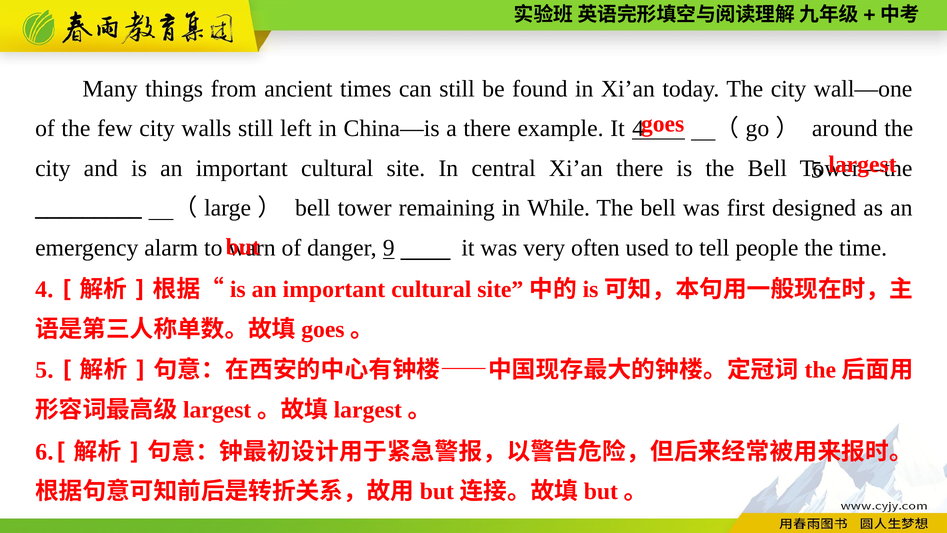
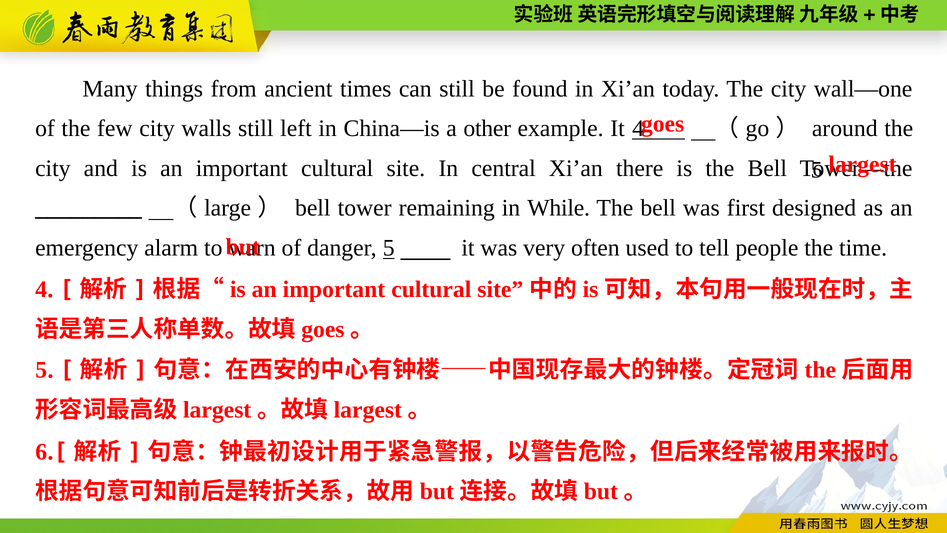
a there: there -> other
danger 9: 9 -> 5
